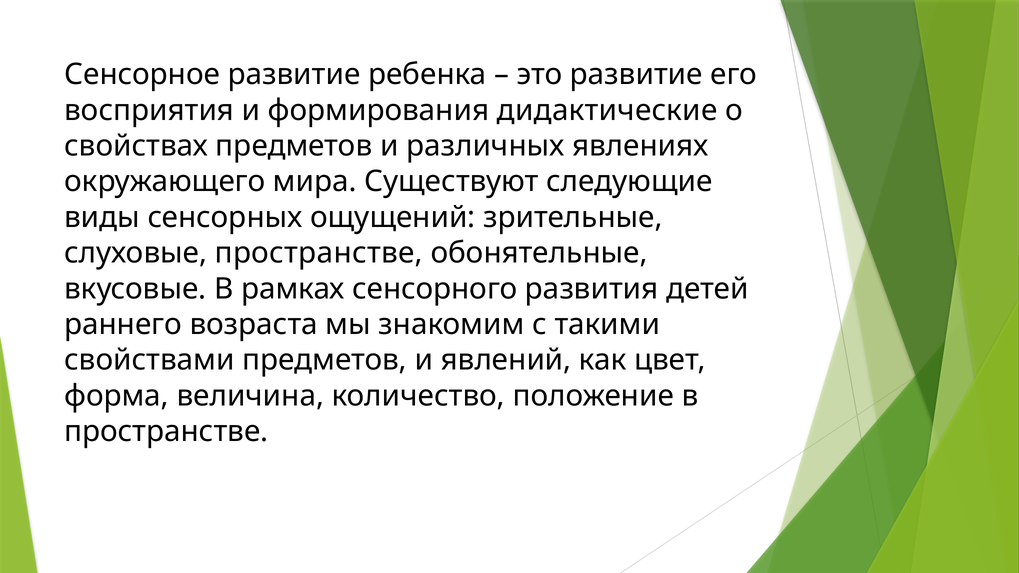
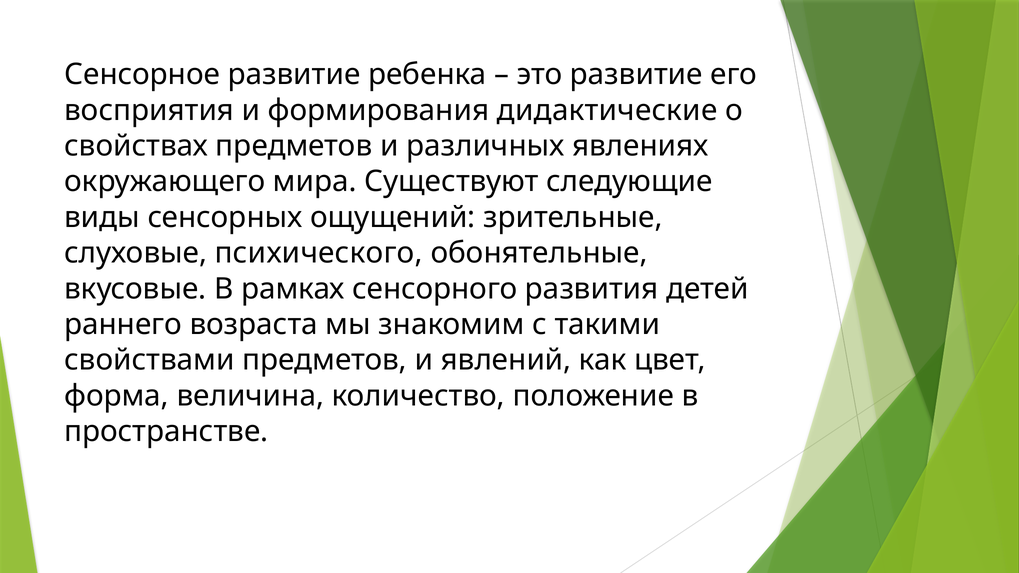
слуховые пространстве: пространстве -> психического
